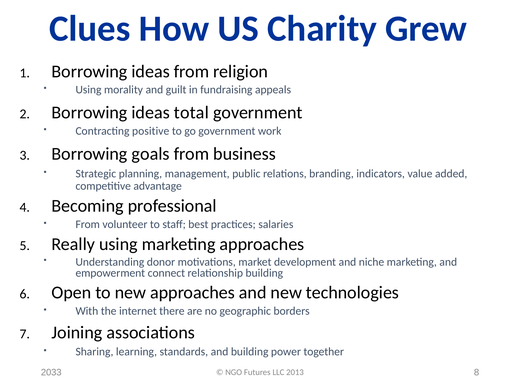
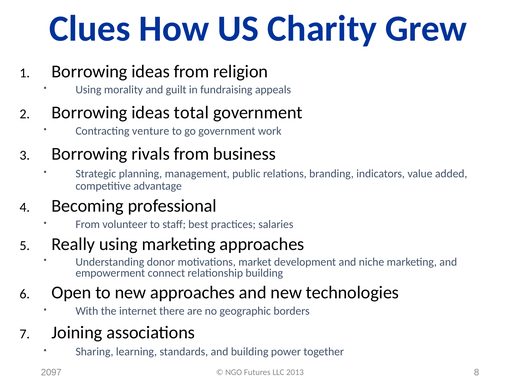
positive: positive -> venture
goals: goals -> rivals
2033: 2033 -> 2097
